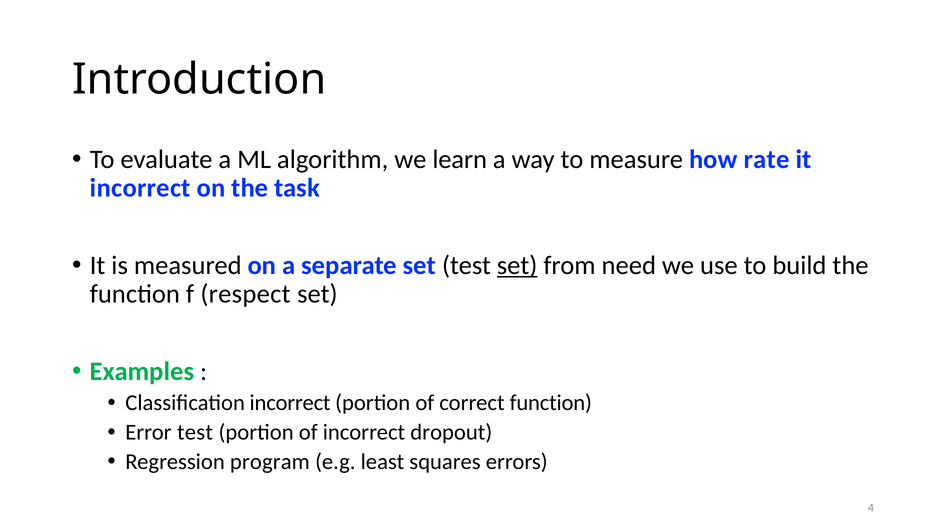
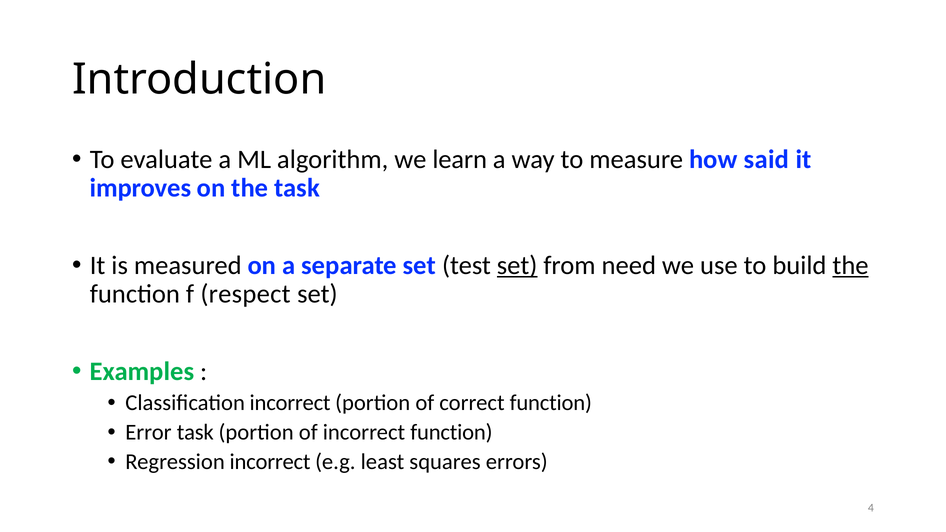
rate: rate -> said
incorrect at (140, 188): incorrect -> improves
the at (851, 265) underline: none -> present
Error test: test -> task
incorrect dropout: dropout -> function
Regression program: program -> incorrect
